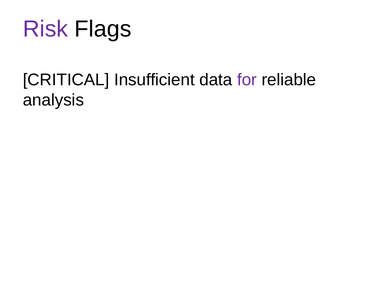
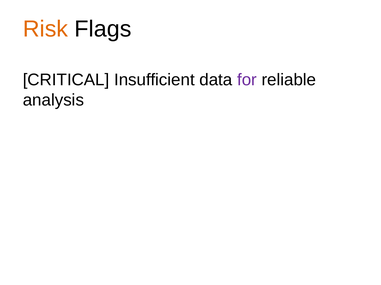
Risk colour: purple -> orange
